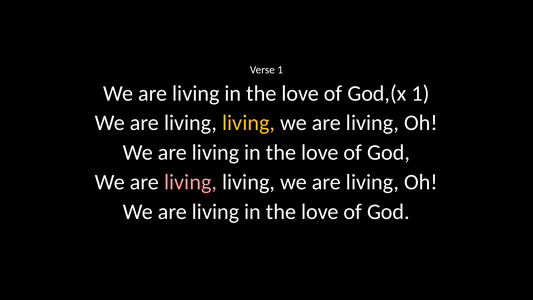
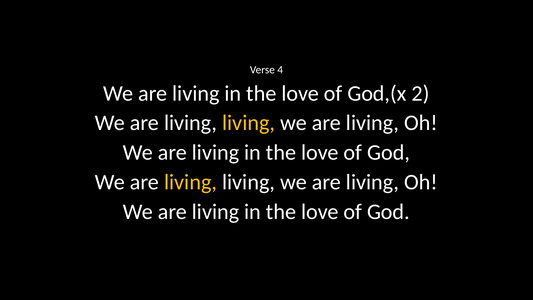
Verse 1: 1 -> 4
God,(x 1: 1 -> 2
living at (191, 182) colour: pink -> yellow
